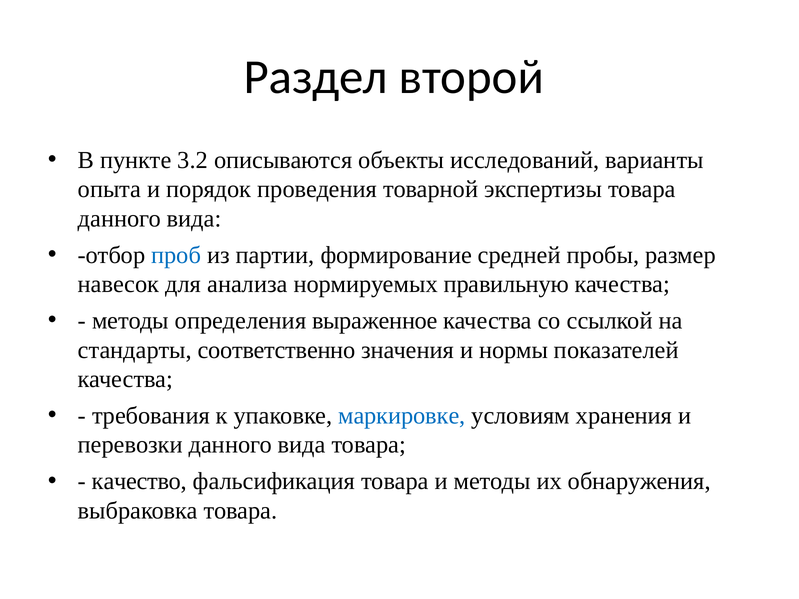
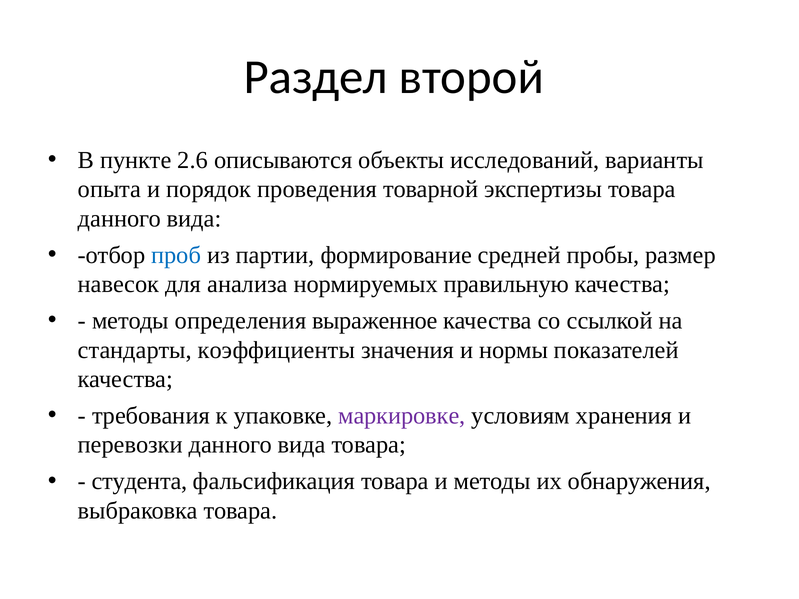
3.2: 3.2 -> 2.6
соответственно: соответственно -> коэффициенты
маркировке colour: blue -> purple
качество: качество -> студента
